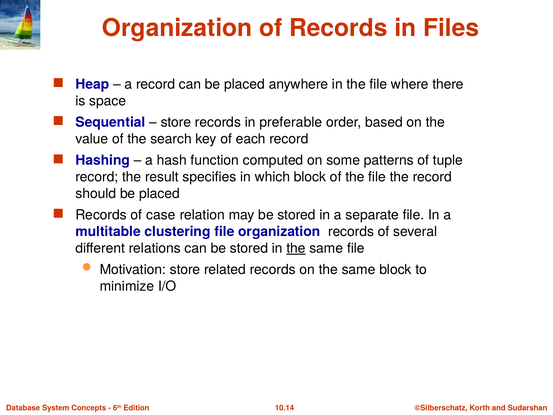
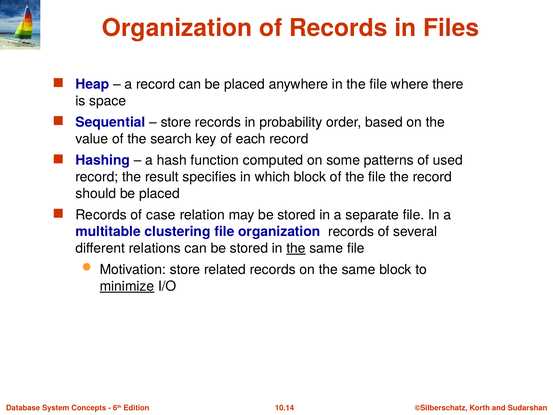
preferable: preferable -> probability
tuple: tuple -> used
minimize underline: none -> present
